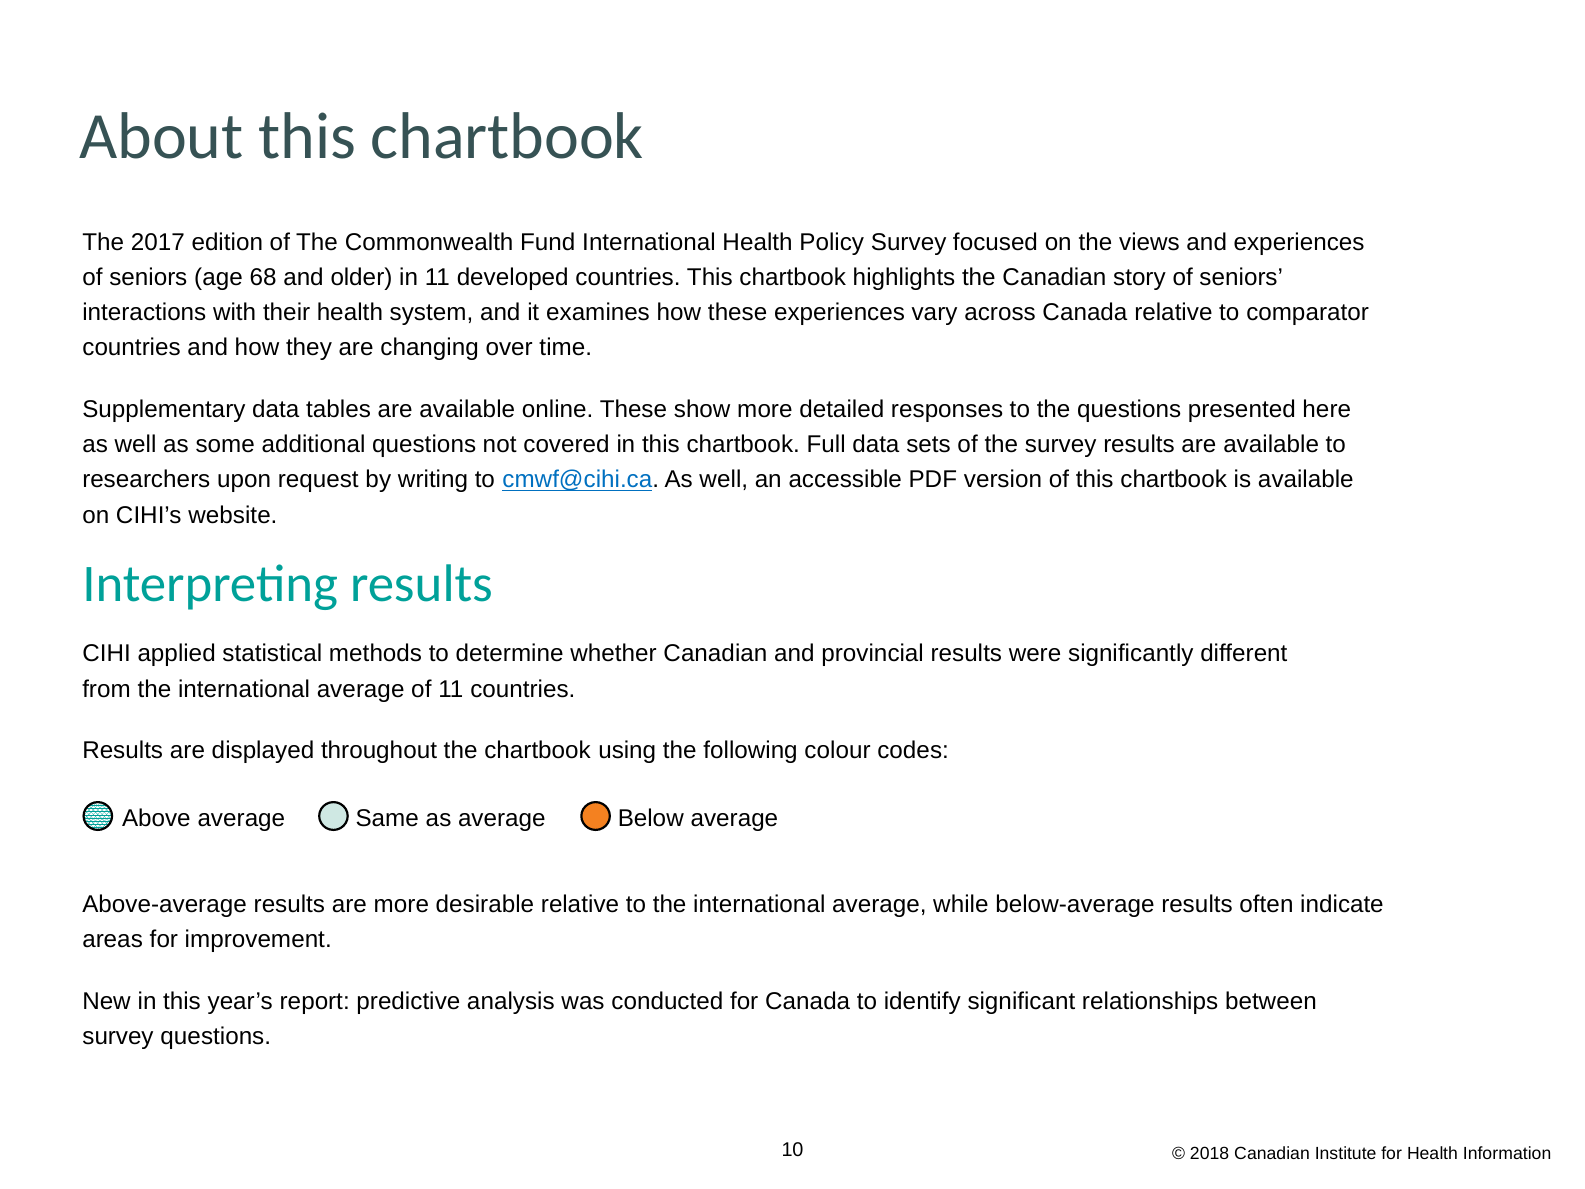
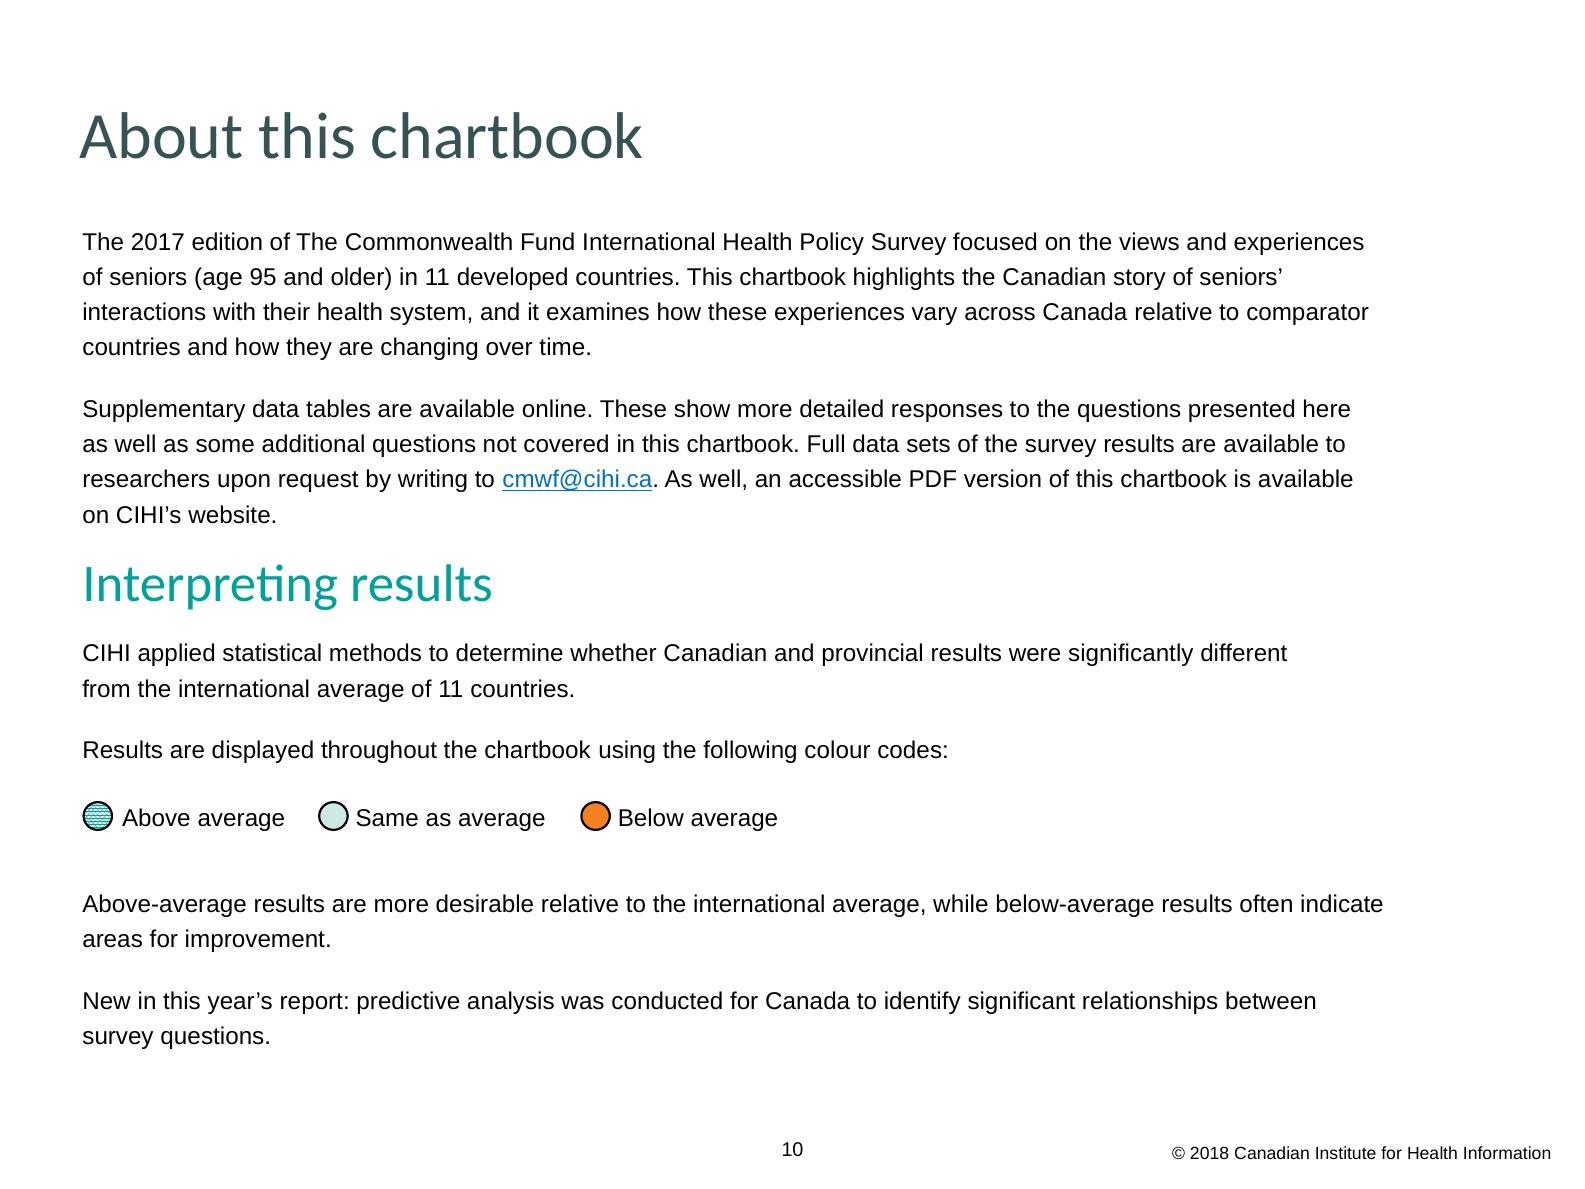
68: 68 -> 95
